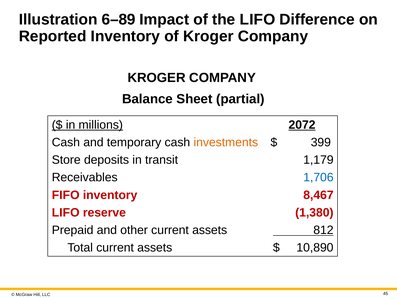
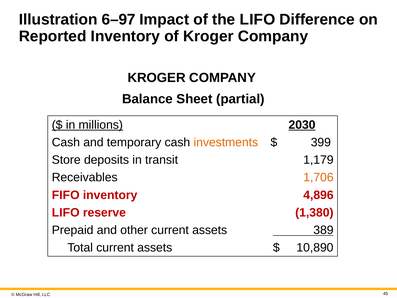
6–89: 6–89 -> 6–97
2072: 2072 -> 2030
1,706 colour: blue -> orange
8,467: 8,467 -> 4,896
812: 812 -> 389
